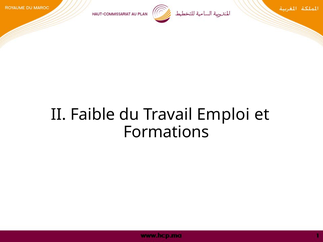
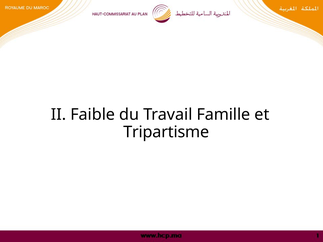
Emploi: Emploi -> Famille
Formations: Formations -> Tripartisme
